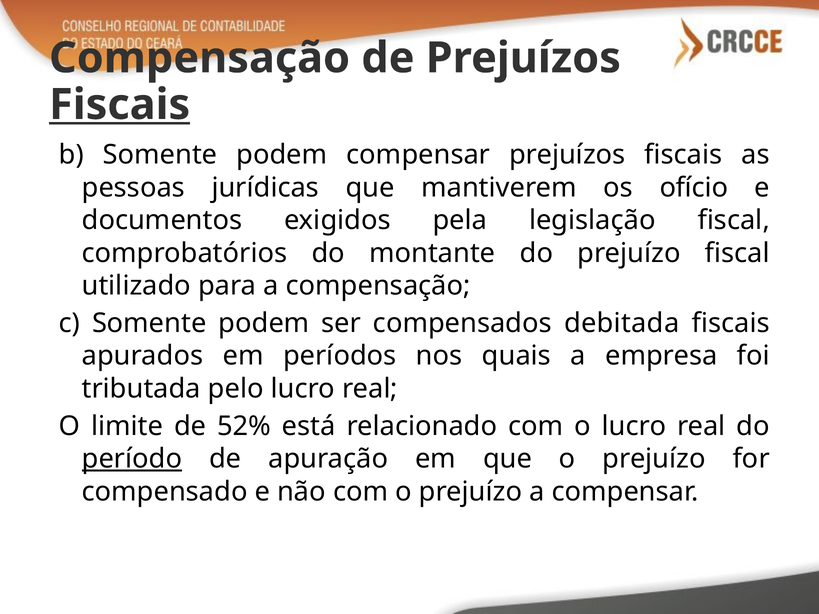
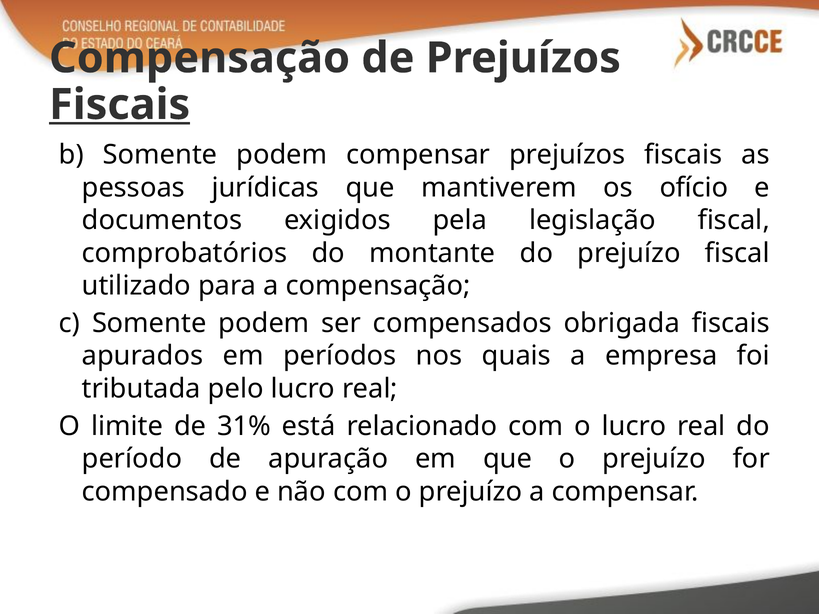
debitada: debitada -> obrigada
52%: 52% -> 31%
período underline: present -> none
